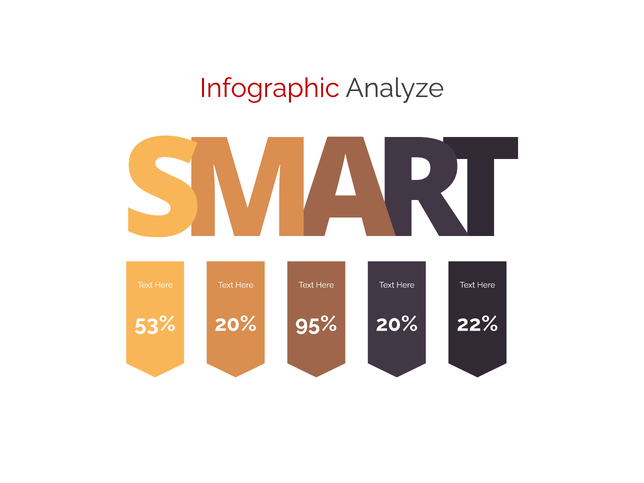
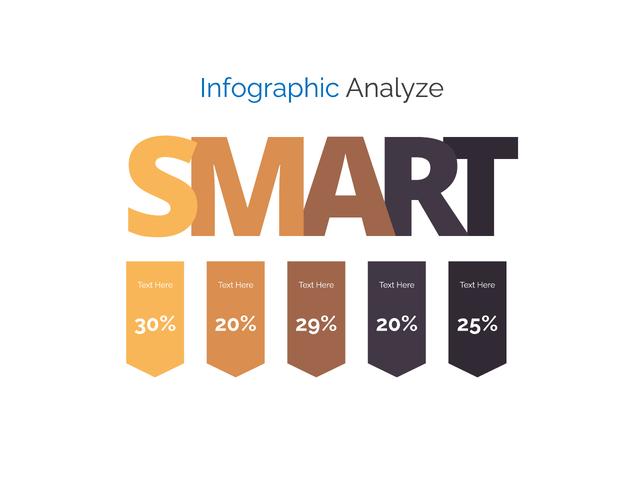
Infographic colour: red -> blue
53%: 53% -> 30%
95%: 95% -> 29%
22%: 22% -> 25%
